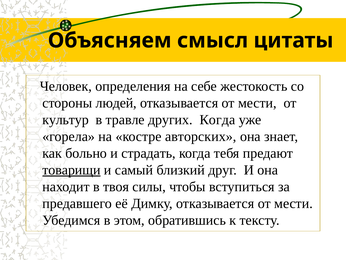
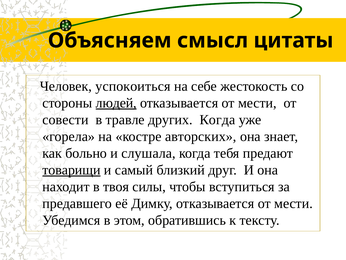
определения: определения -> успокоиться
людей underline: none -> present
культур: культур -> совести
страдать: страдать -> слушала
